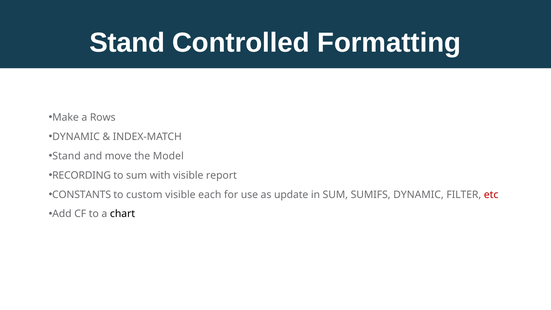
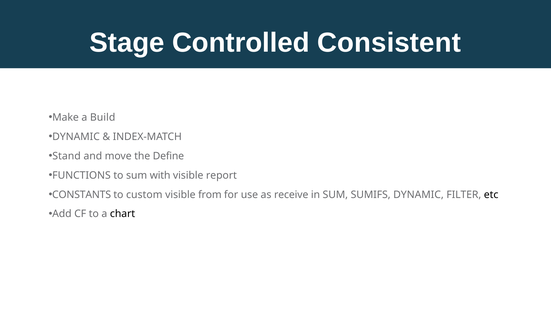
Stand at (127, 43): Stand -> Stage
Formatting: Formatting -> Consistent
Rows: Rows -> Build
Model: Model -> Define
RECORDING: RECORDING -> FUNCTIONS
each: each -> from
update: update -> receive
etc colour: red -> black
